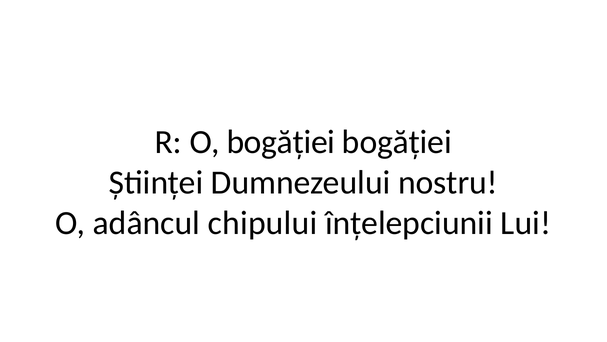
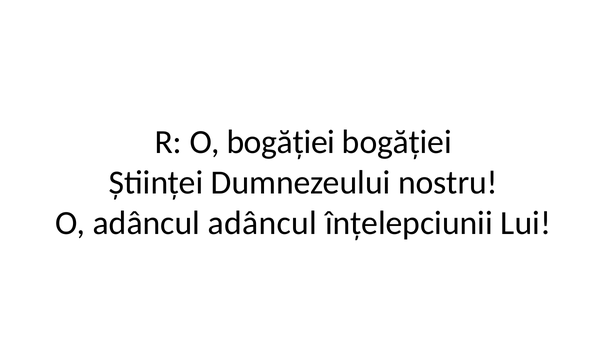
adâncul chipului: chipului -> adâncul
